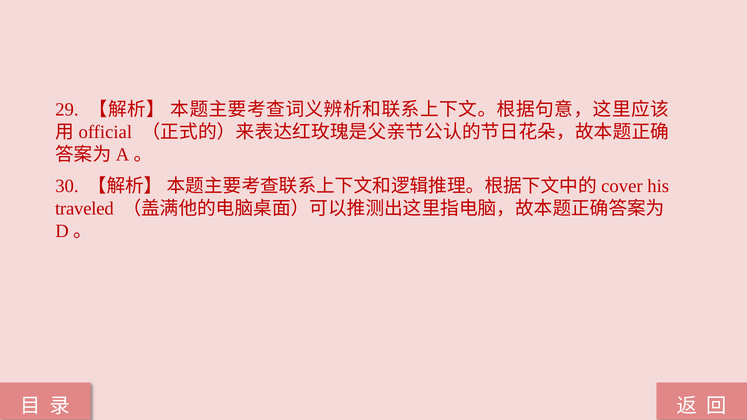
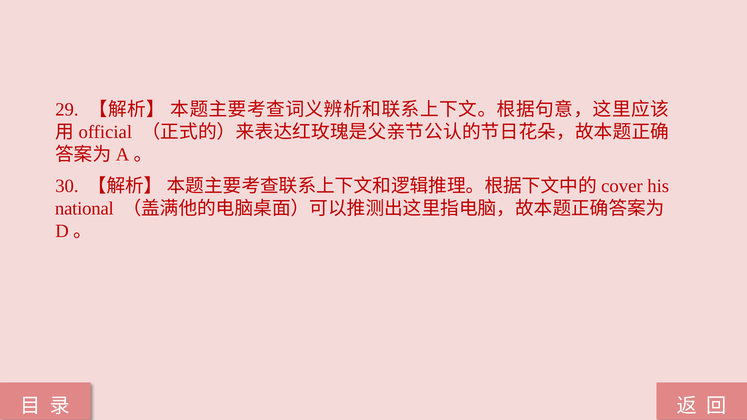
traveled: traveled -> national
